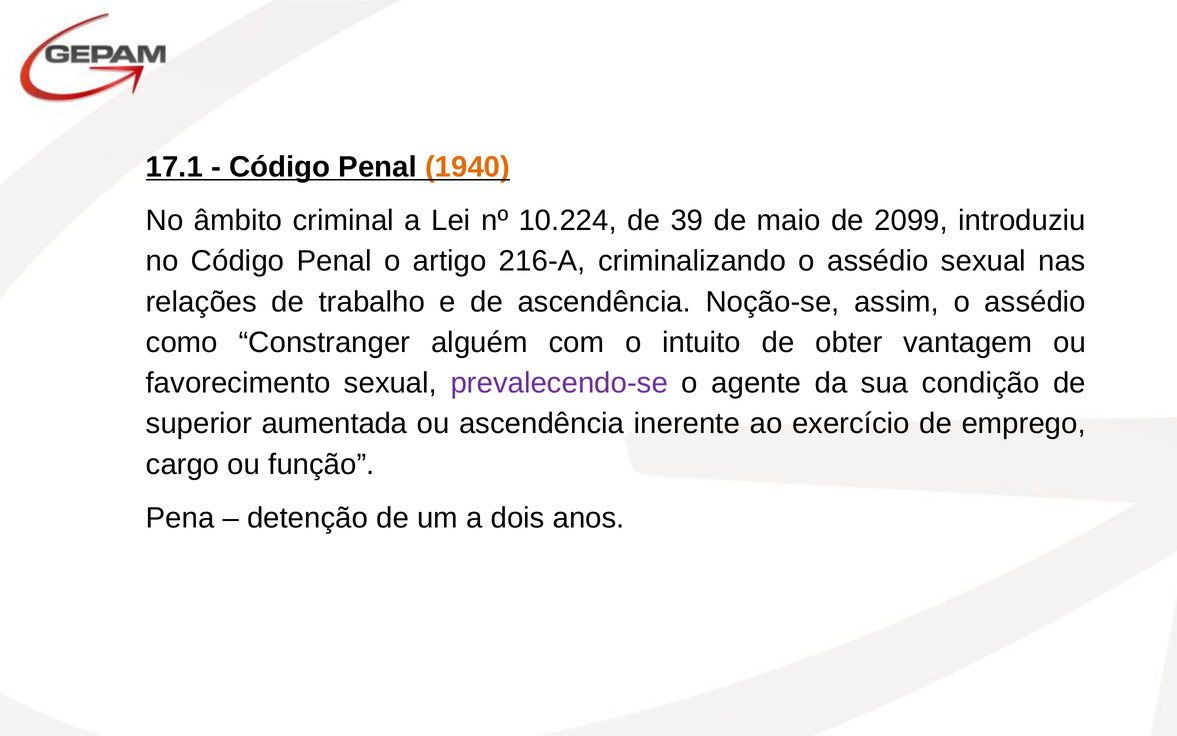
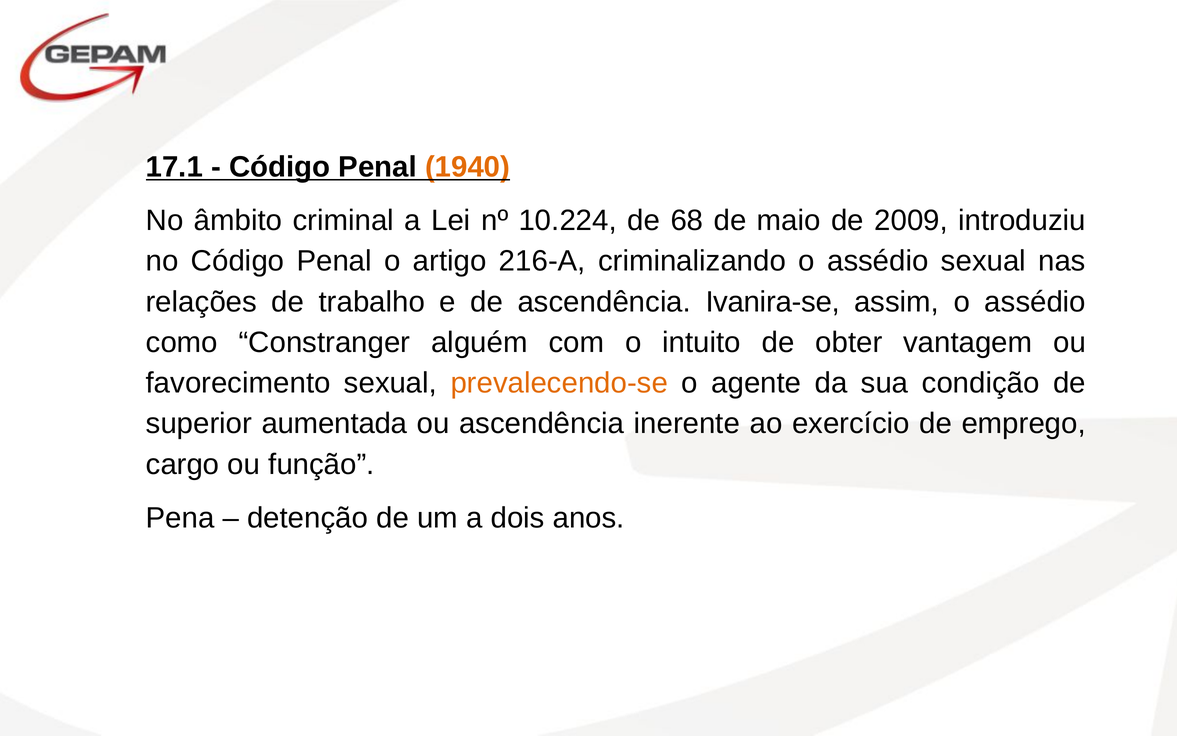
39: 39 -> 68
2099: 2099 -> 2009
Noção-se: Noção-se -> Ivanira-se
prevalecendo-se colour: purple -> orange
